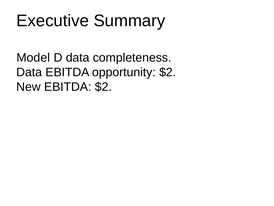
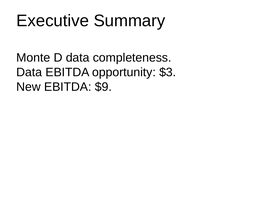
Model: Model -> Monte
opportunity $2: $2 -> $3
EBITDA $2: $2 -> $9
